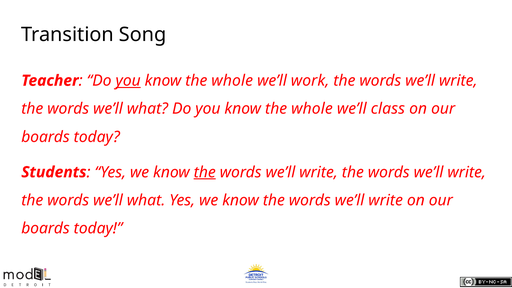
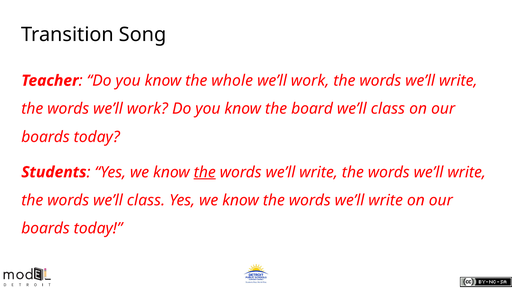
you at (128, 81) underline: present -> none
what at (147, 109): what -> work
whole at (312, 109): whole -> board
what at (146, 200): what -> class
